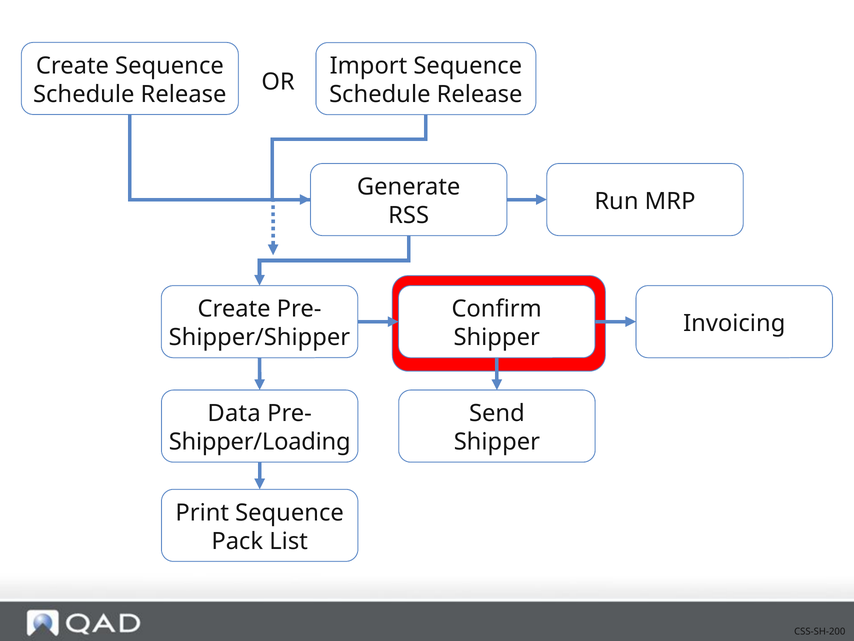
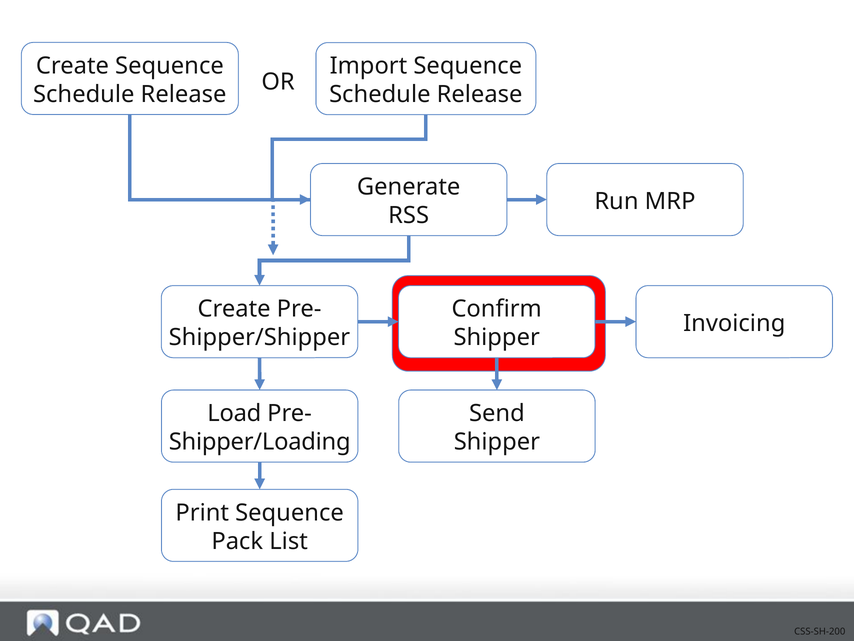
Data: Data -> Load
